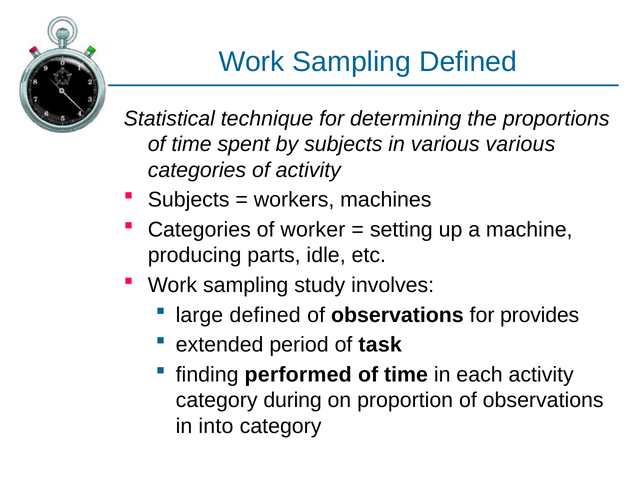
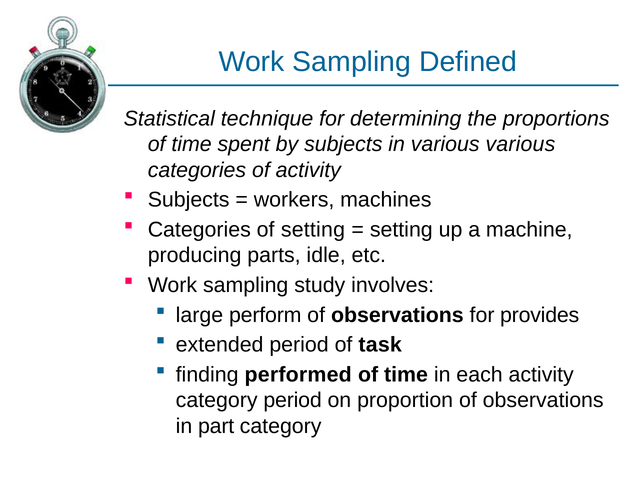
of worker: worker -> setting
large defined: defined -> perform
category during: during -> period
into: into -> part
